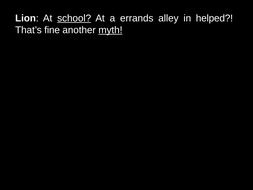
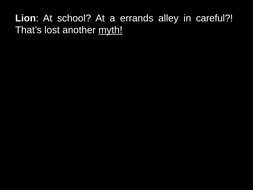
school underline: present -> none
helped: helped -> careful
fine: fine -> lost
